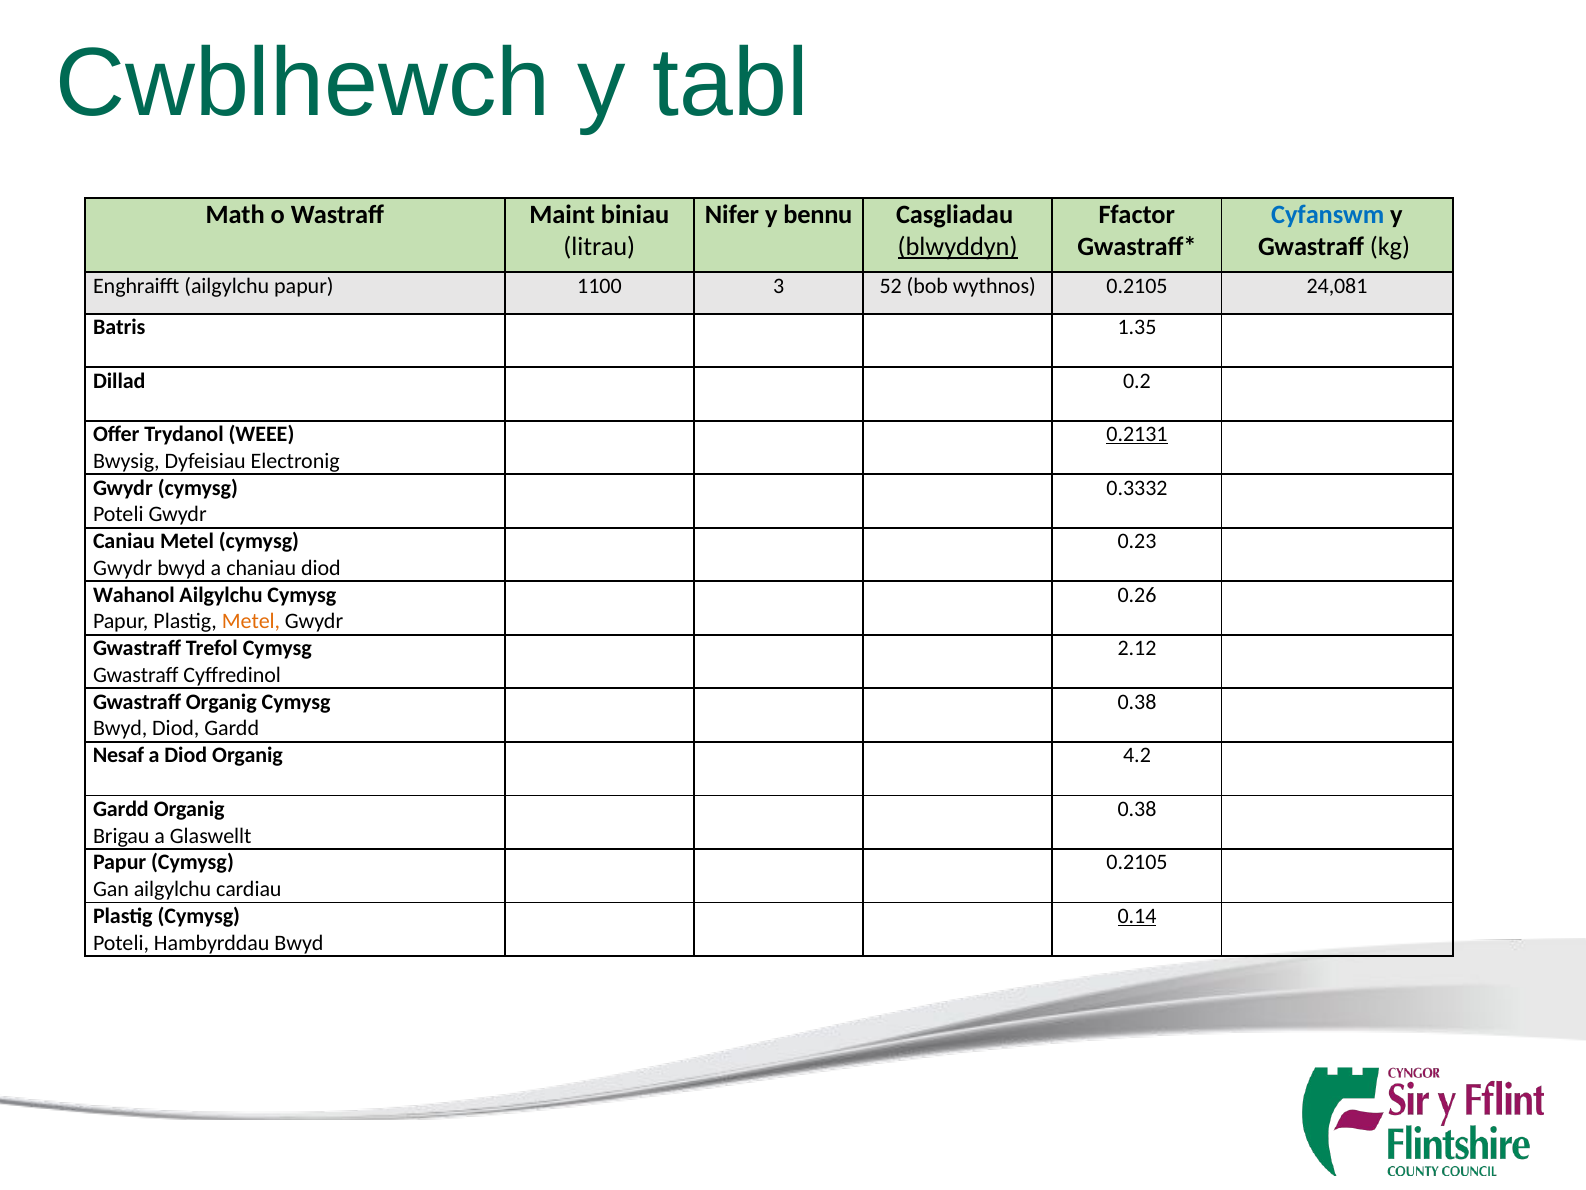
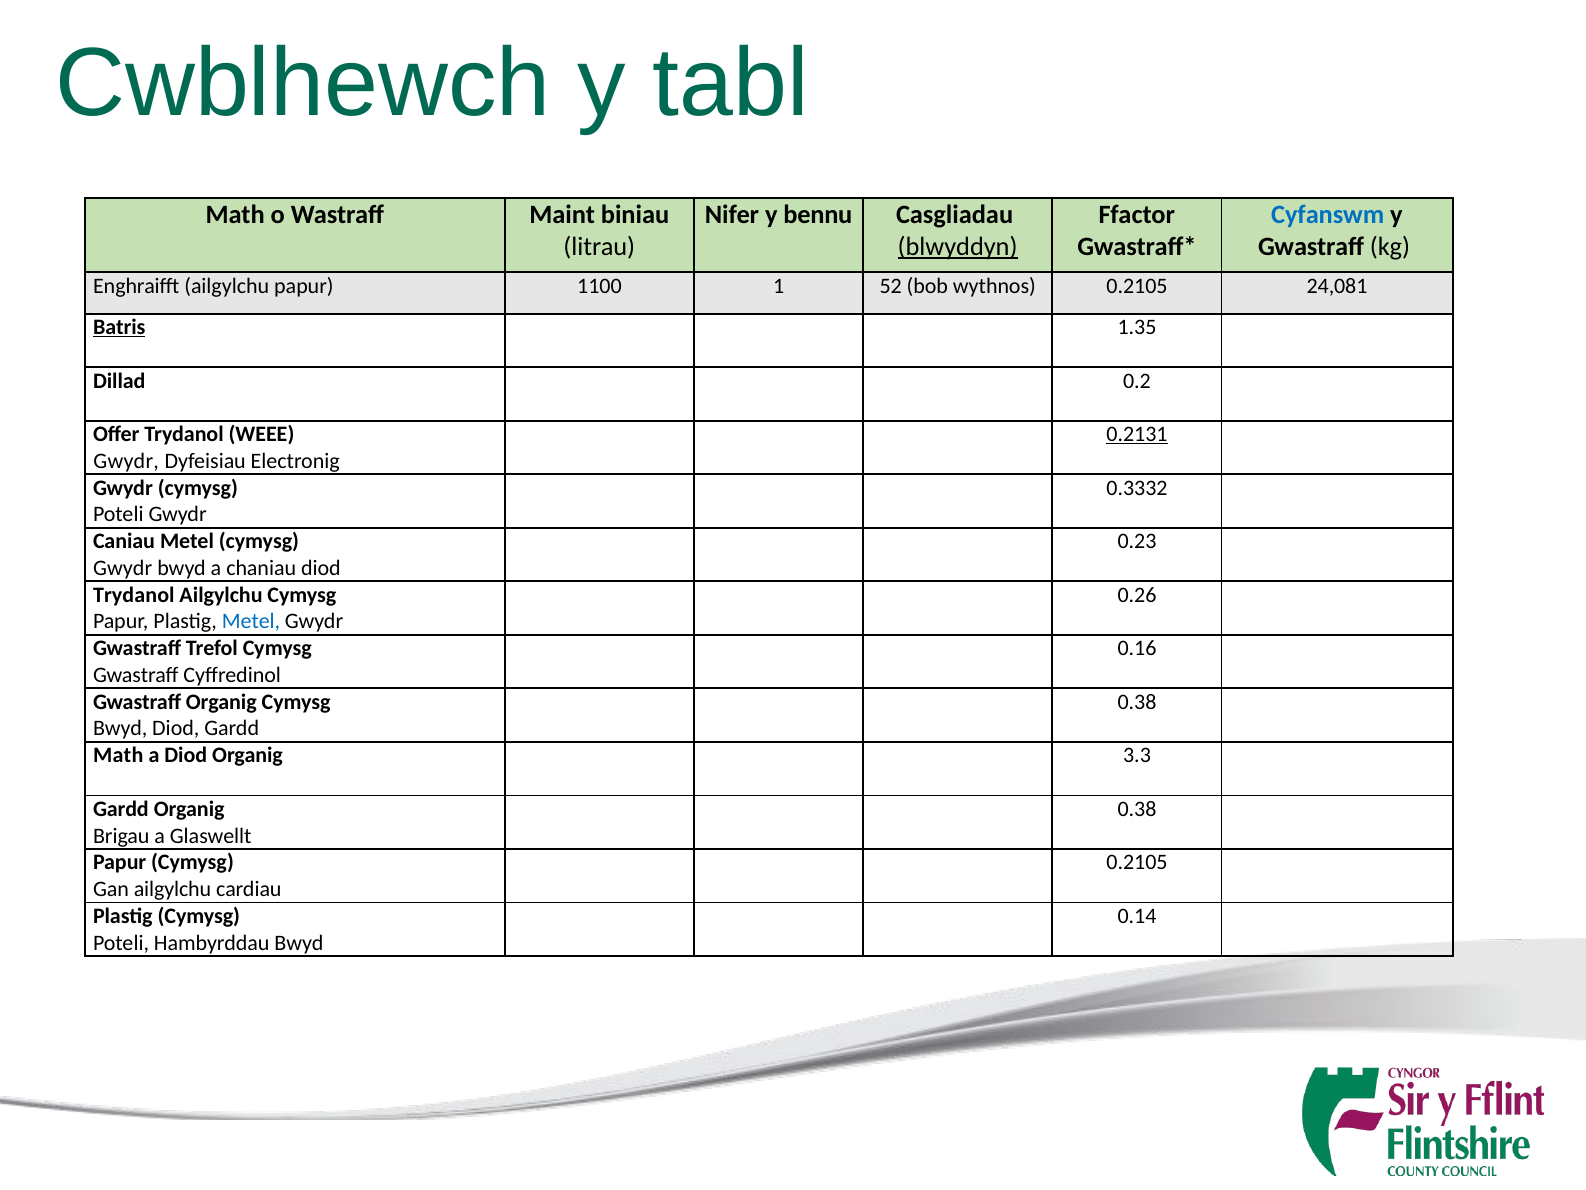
3: 3 -> 1
Batris underline: none -> present
Bwysig at (126, 461): Bwysig -> Gwydr
Wahanol at (134, 595): Wahanol -> Trydanol
Metel at (251, 621) colour: orange -> blue
2.12: 2.12 -> 0.16
Nesaf at (118, 755): Nesaf -> Math
4.2: 4.2 -> 3.3
0.14 underline: present -> none
